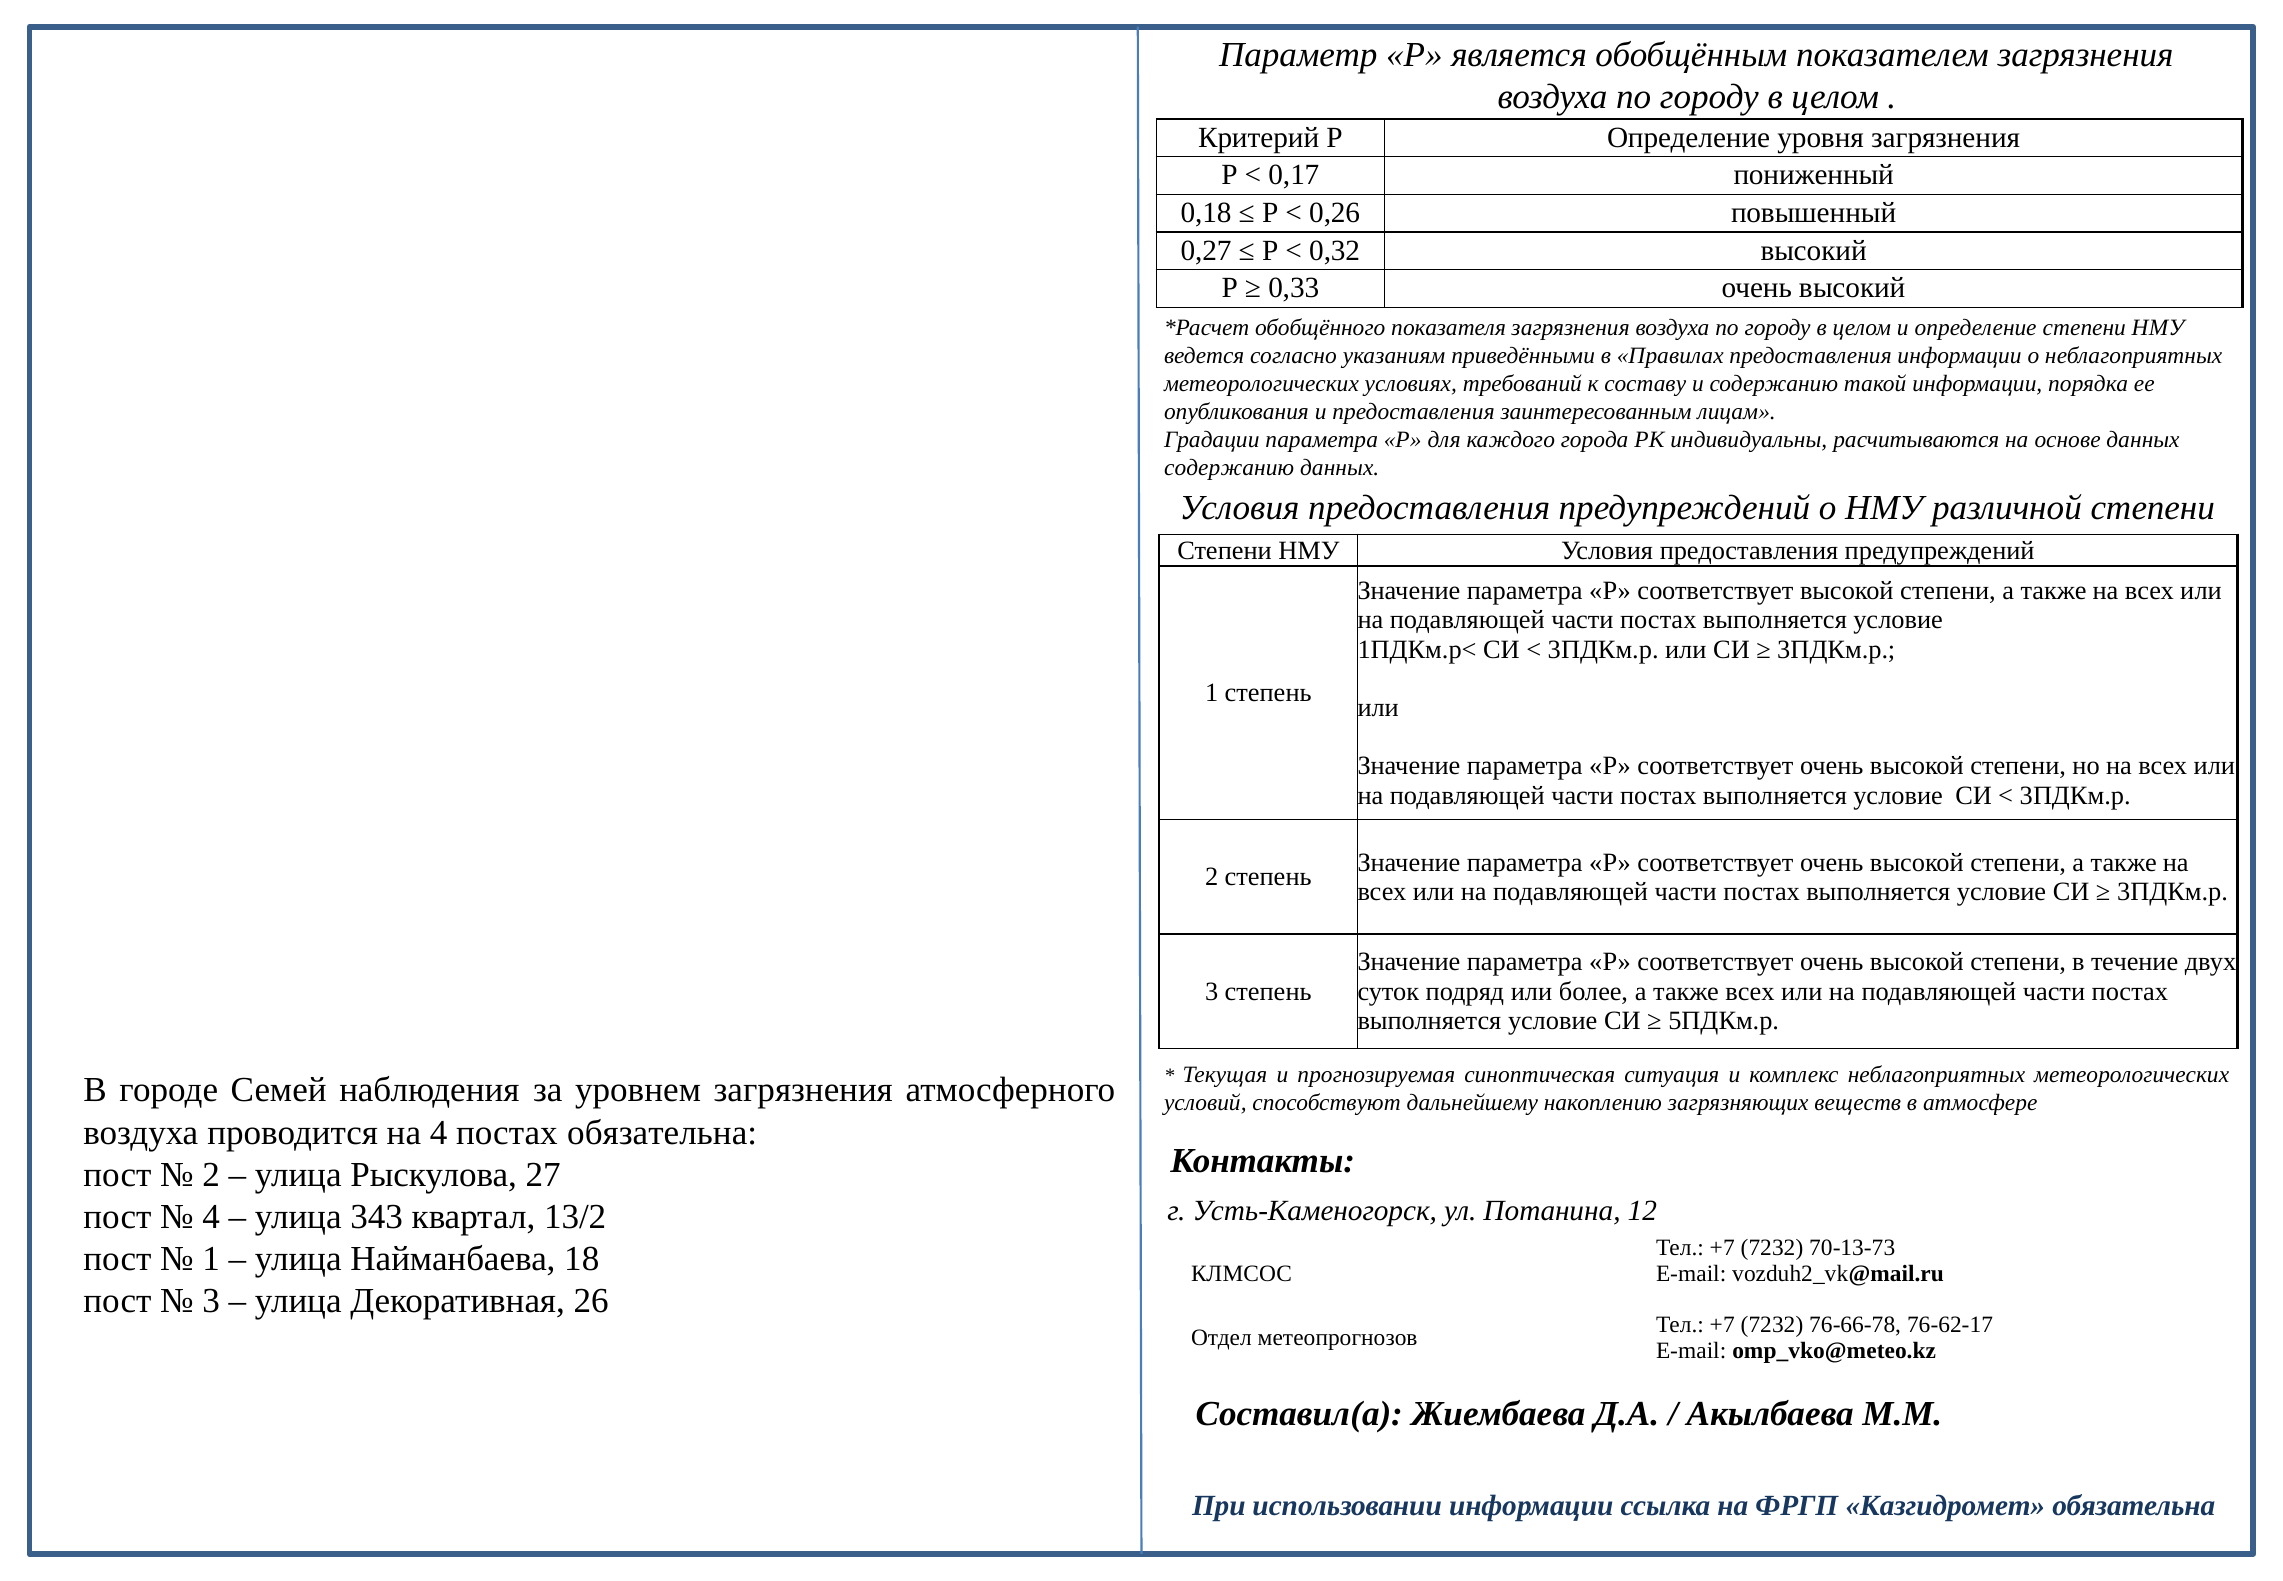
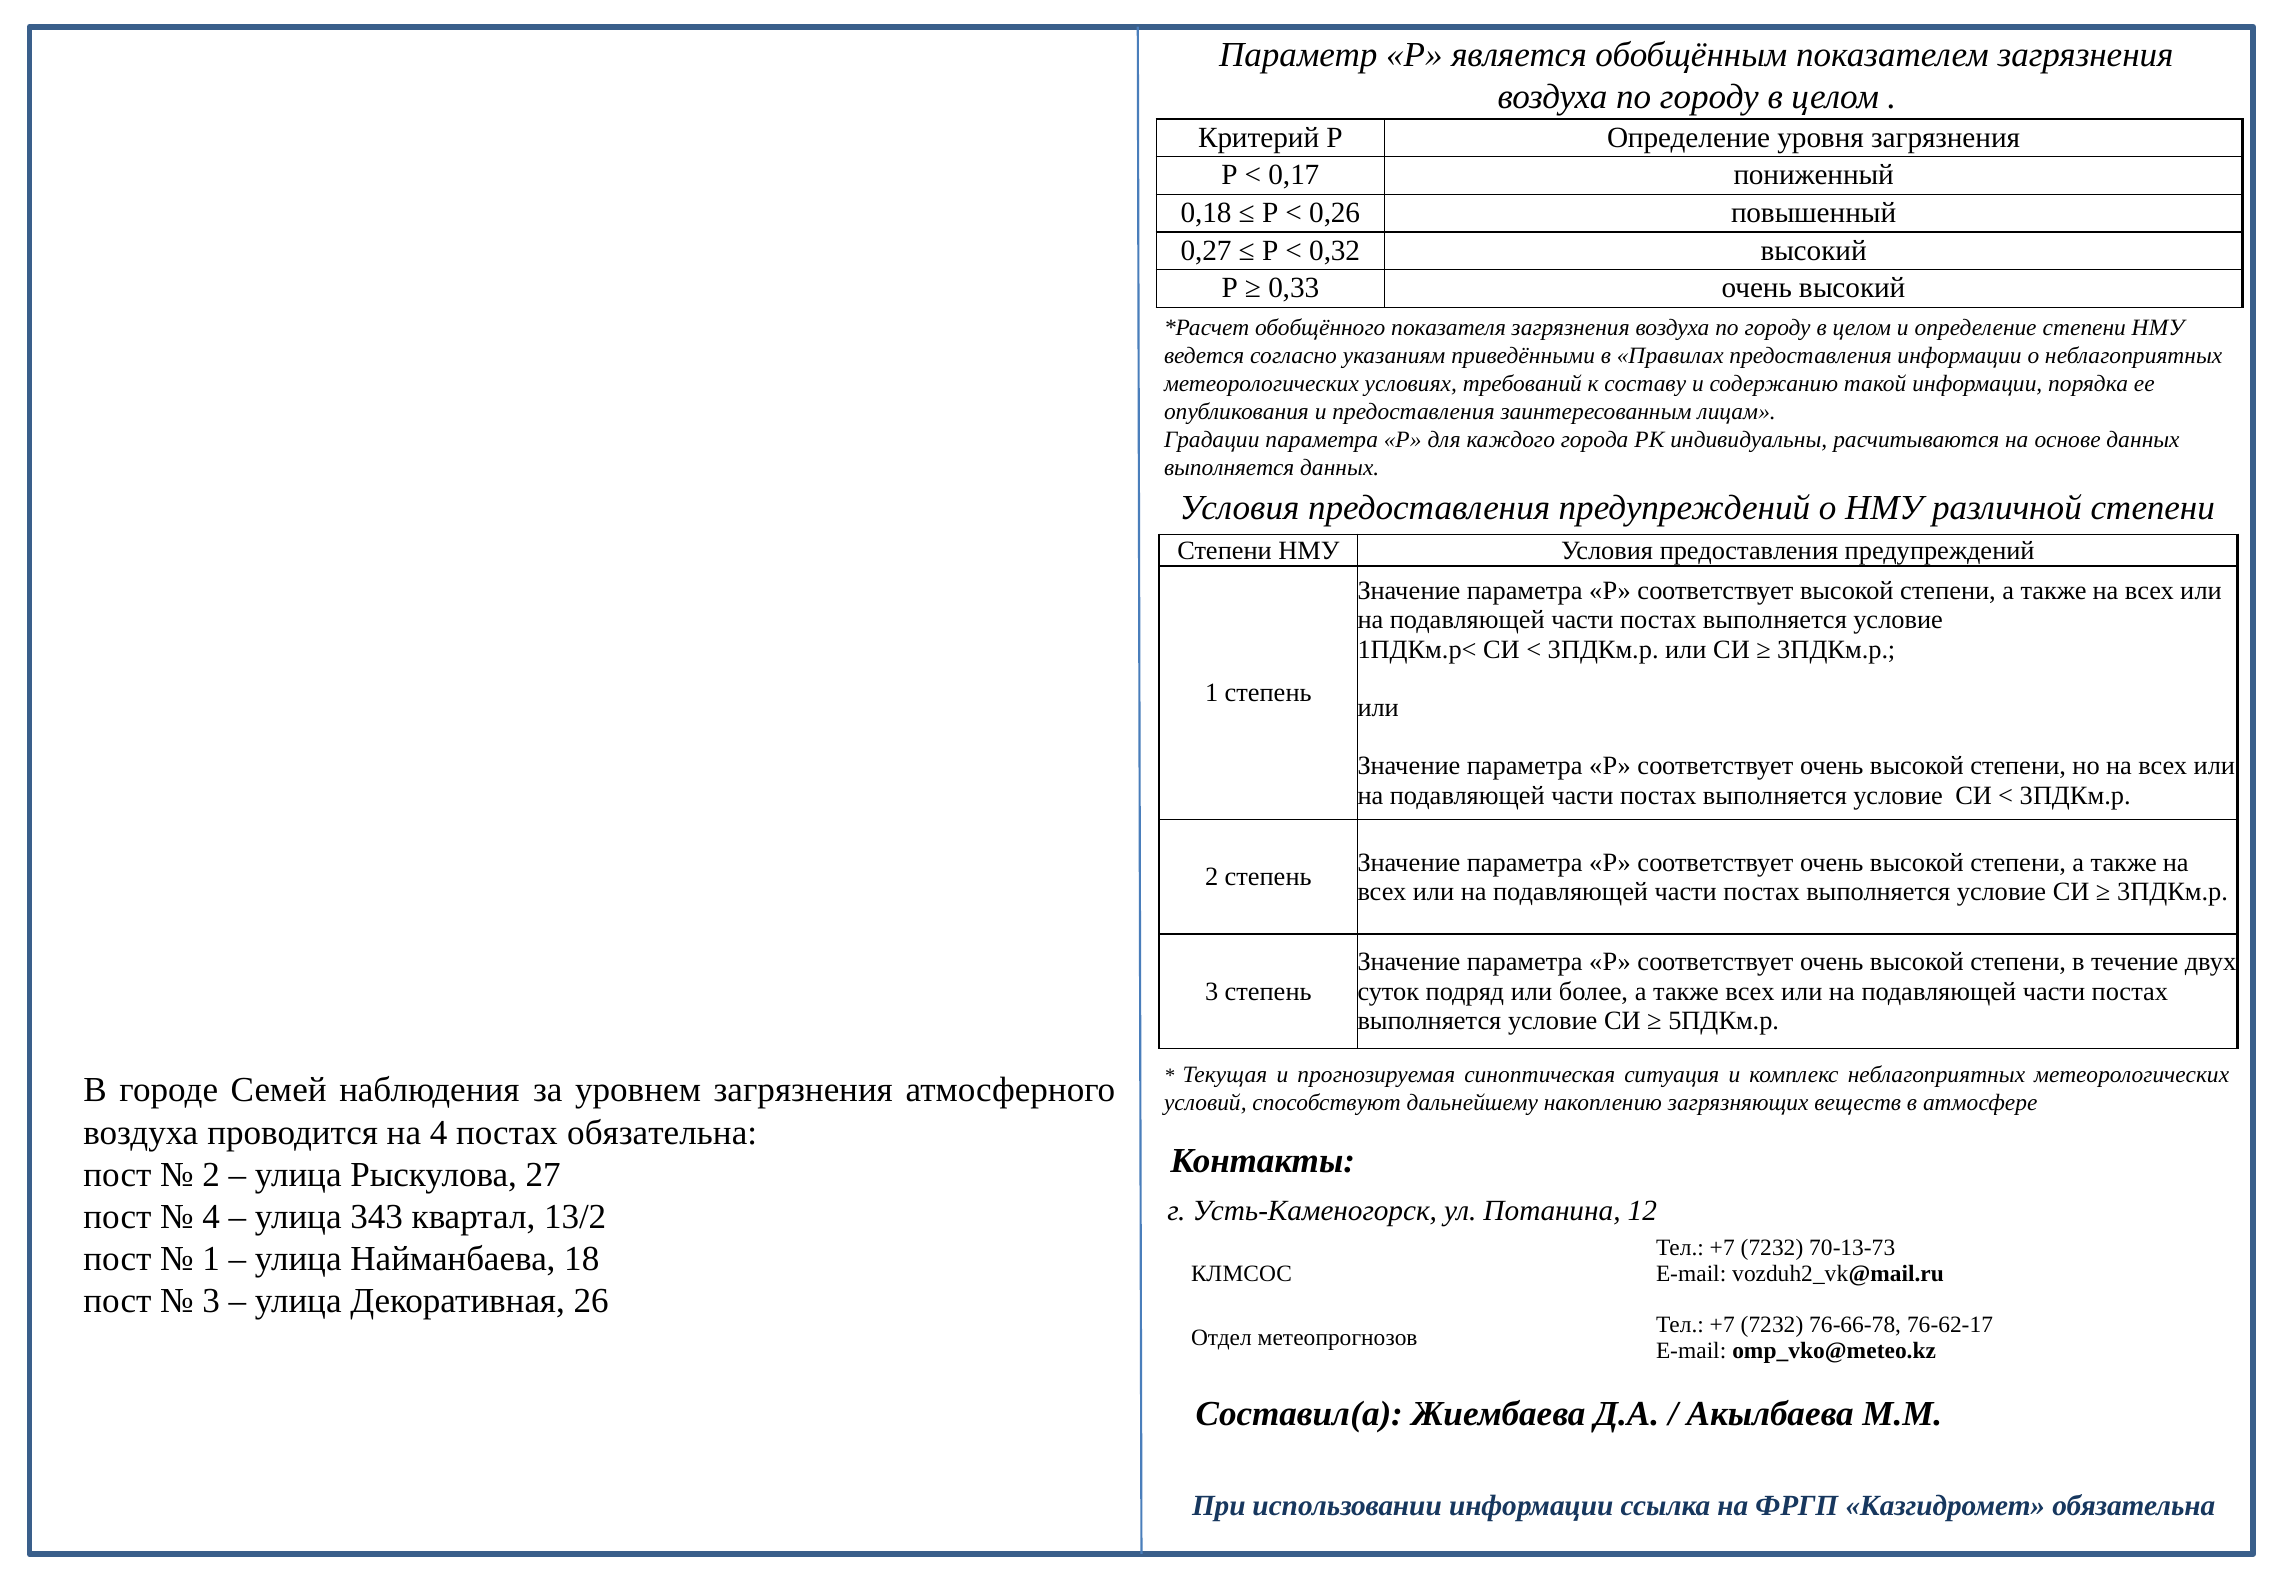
содержанию at (1229, 468): содержанию -> выполняется
